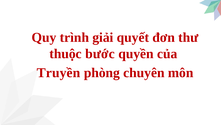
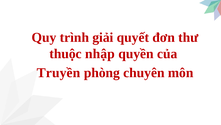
bước: bước -> nhập
